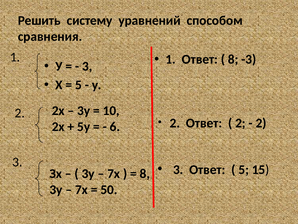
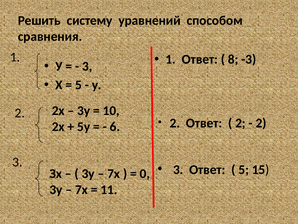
8 at (145, 173): 8 -> 0
50: 50 -> 11
